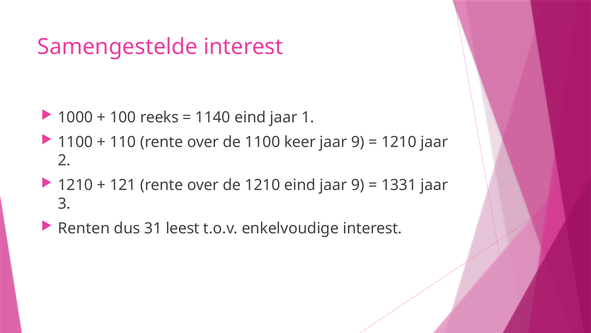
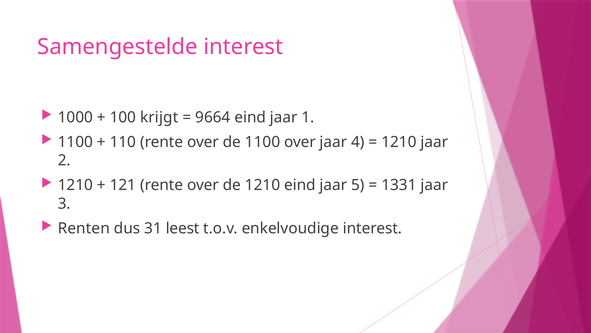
reeks: reeks -> krijgt
1140: 1140 -> 9664
1100 keer: keer -> over
9 at (358, 142): 9 -> 4
eind jaar 9: 9 -> 5
